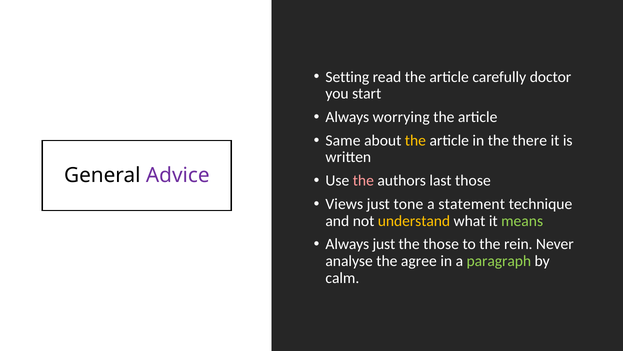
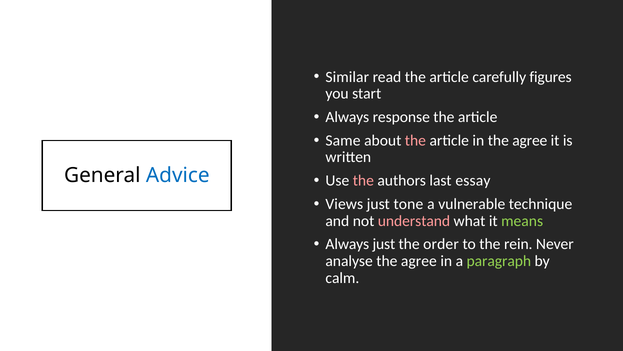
Setting: Setting -> Similar
doctor: doctor -> figures
worrying: worrying -> response
the at (415, 140) colour: yellow -> pink
in the there: there -> agree
Advice colour: purple -> blue
last those: those -> essay
statement: statement -> vulnerable
understand colour: yellow -> pink
the those: those -> order
